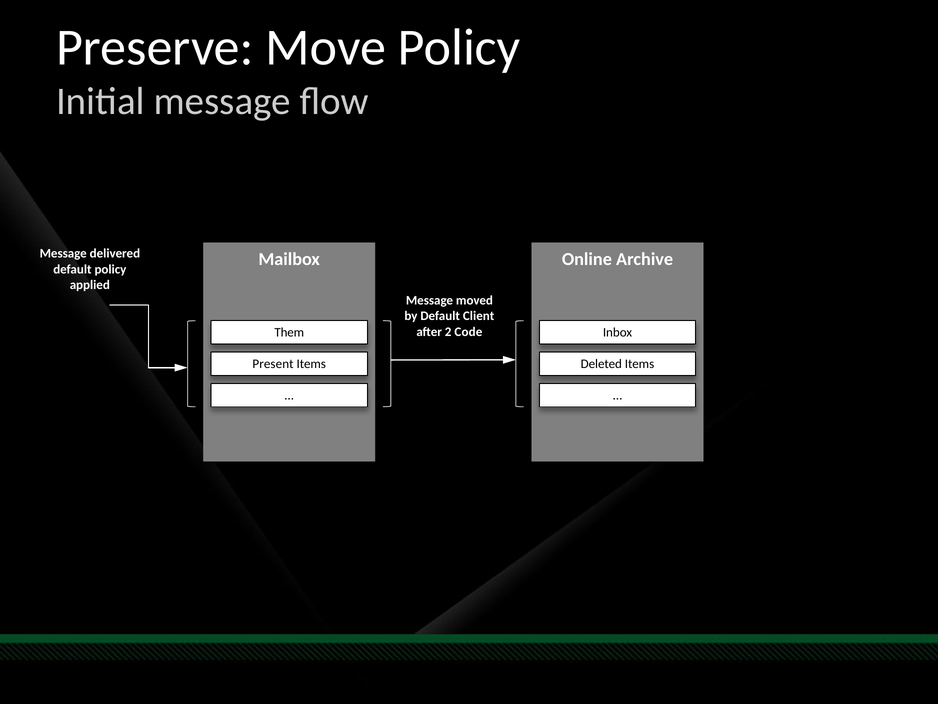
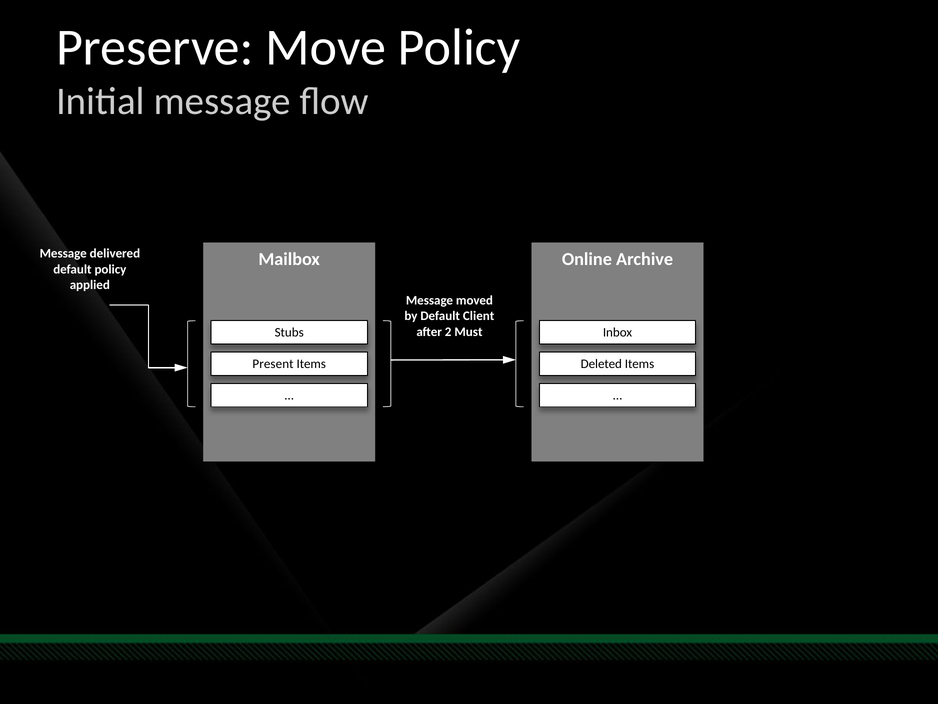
Code: Code -> Must
Them: Them -> Stubs
